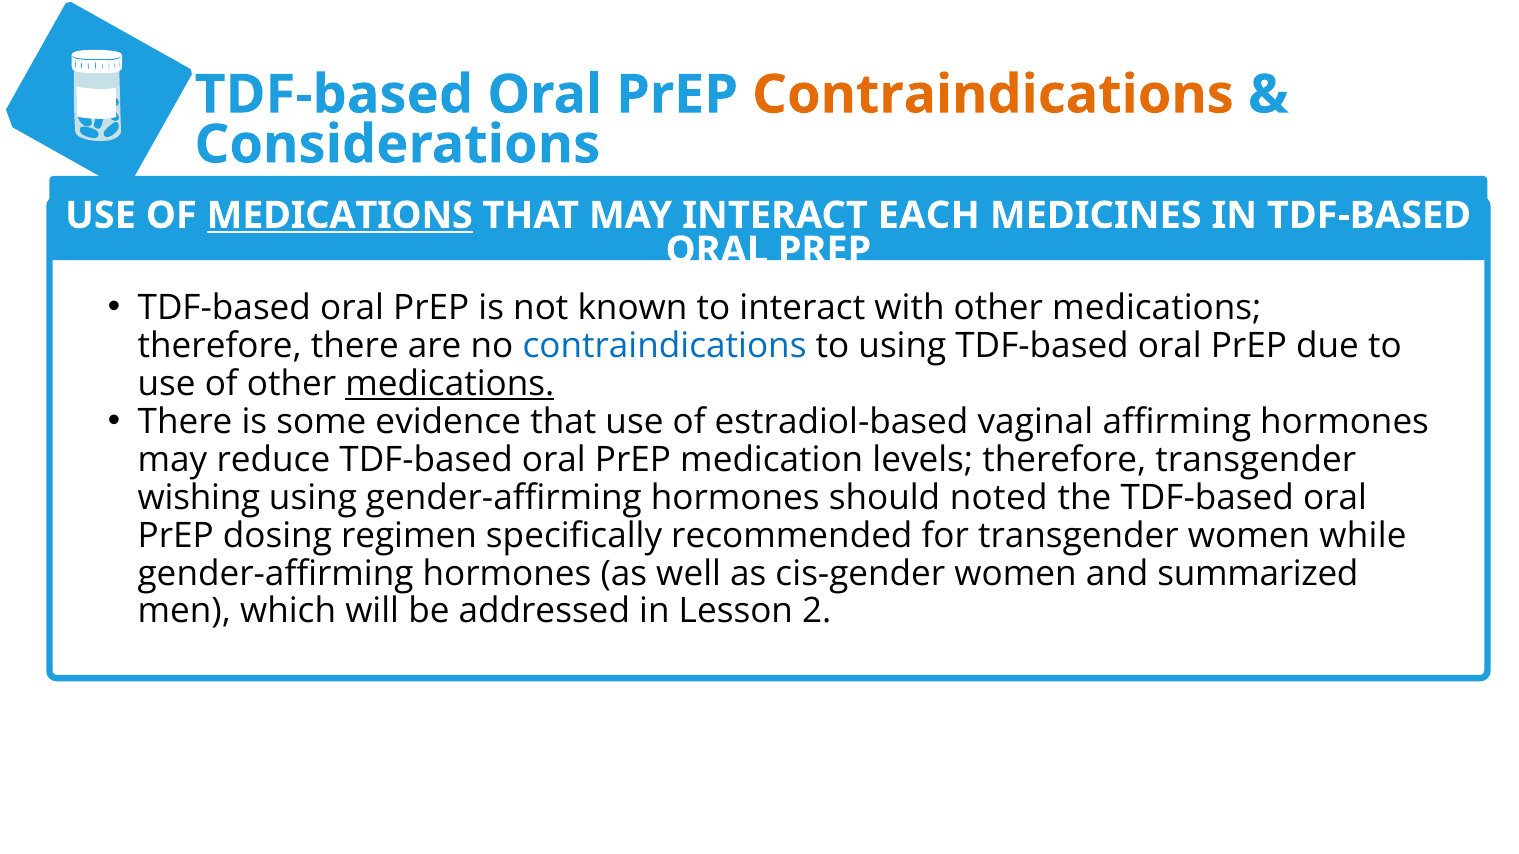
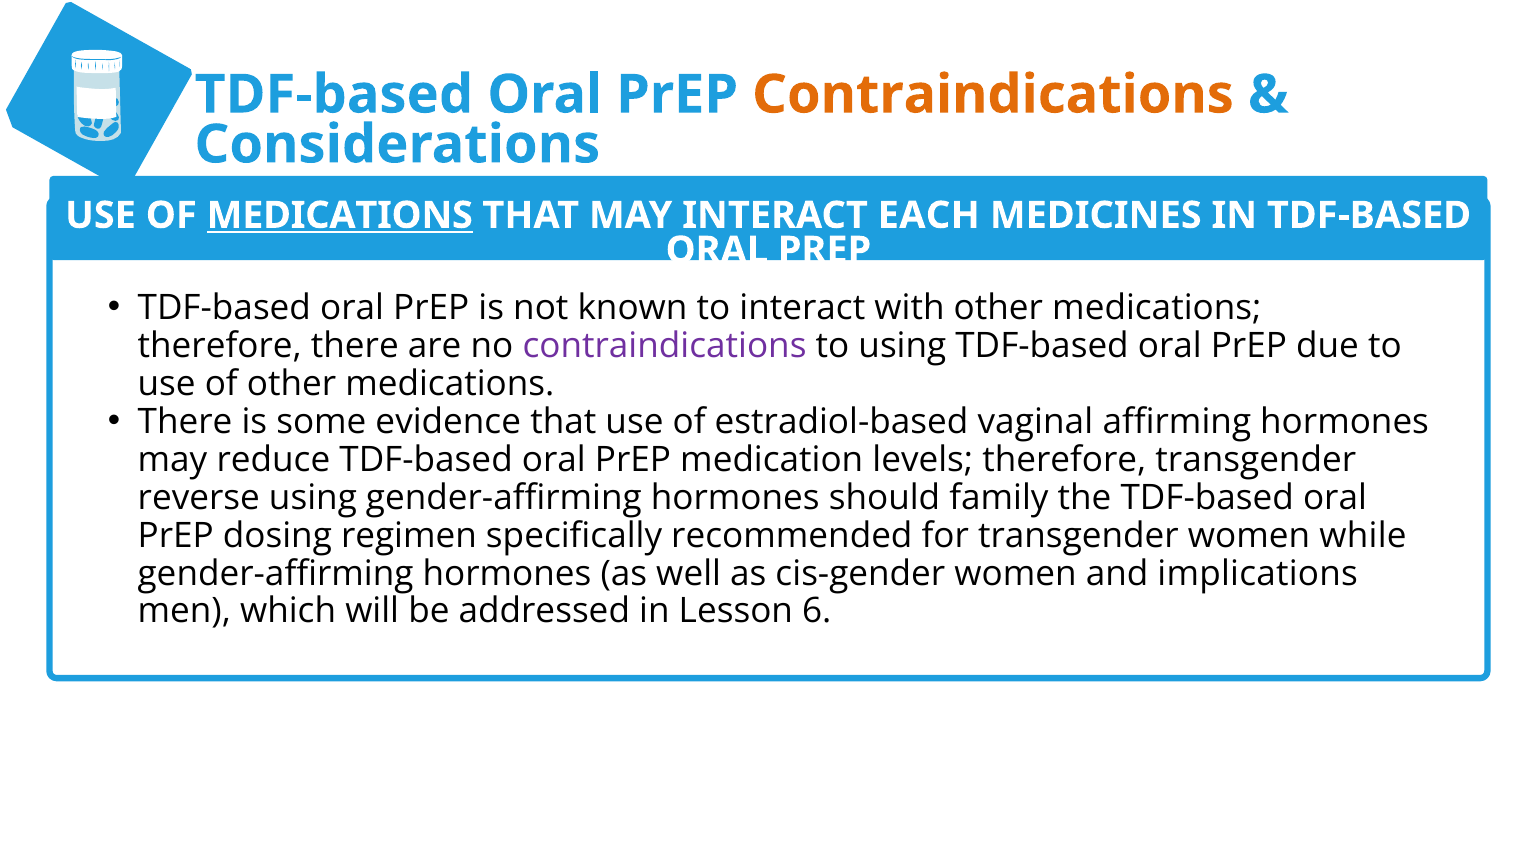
contraindications at (665, 346) colour: blue -> purple
medications at (450, 384) underline: present -> none
wishing: wishing -> reverse
noted: noted -> family
summarized: summarized -> implications
2: 2 -> 6
